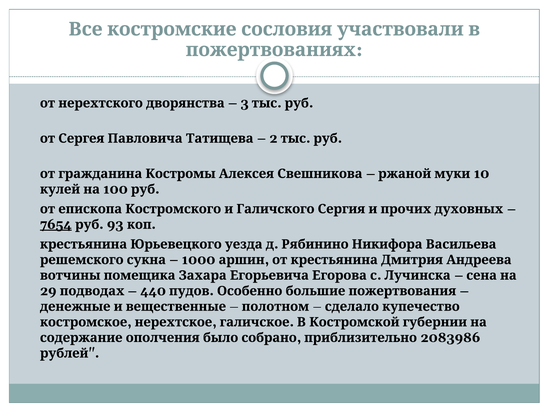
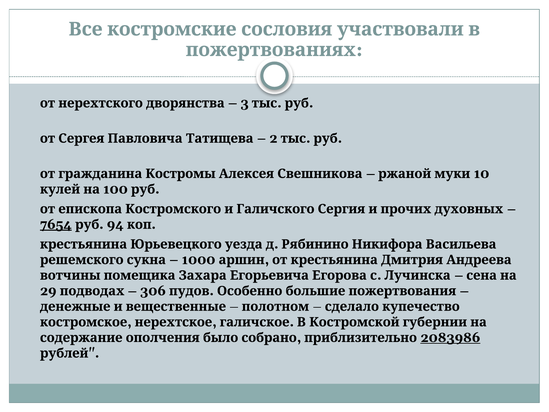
93: 93 -> 94
440: 440 -> 306
2083986 underline: none -> present
